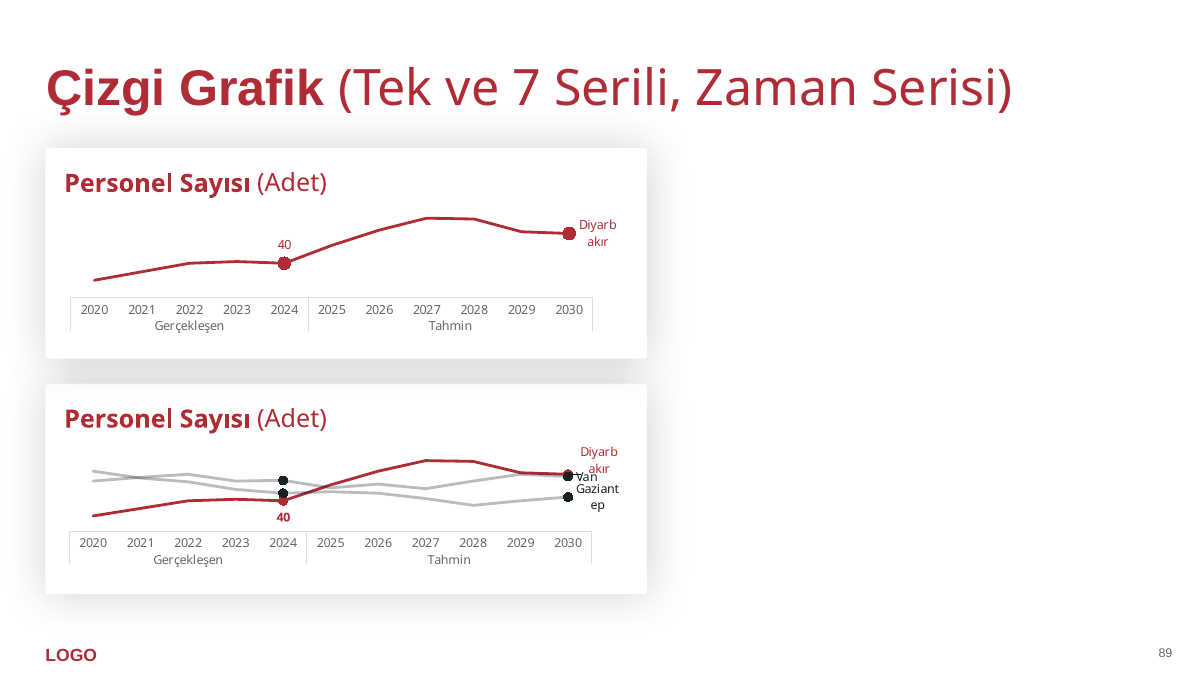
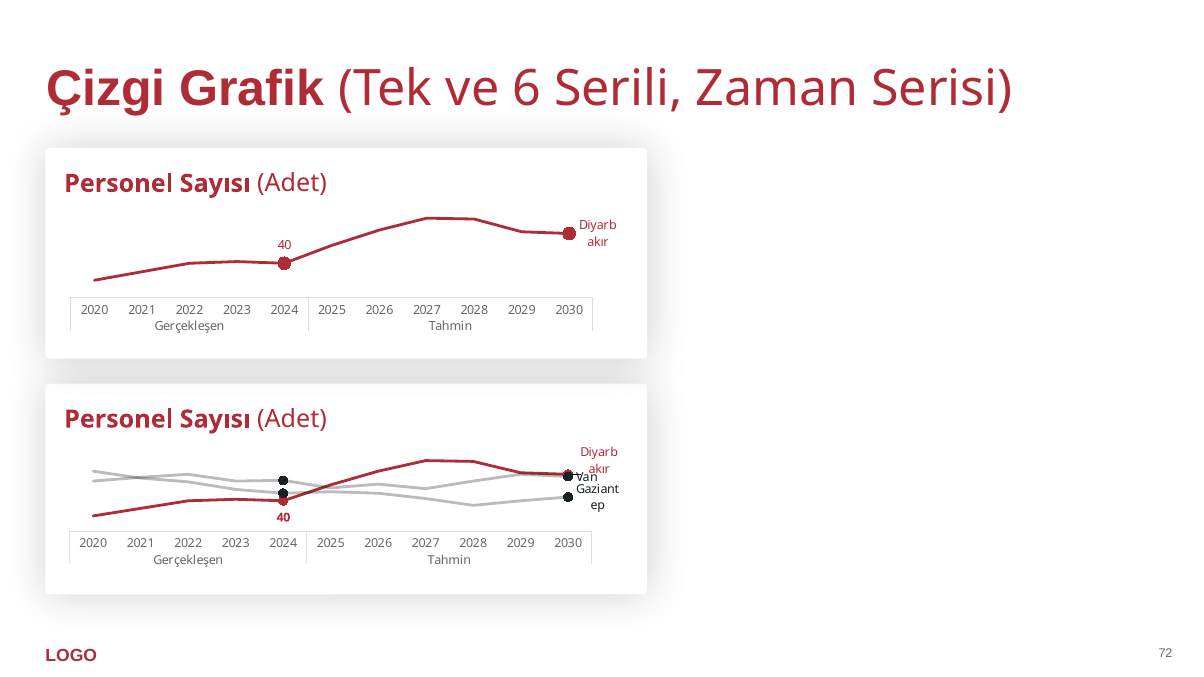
7: 7 -> 6
89: 89 -> 72
